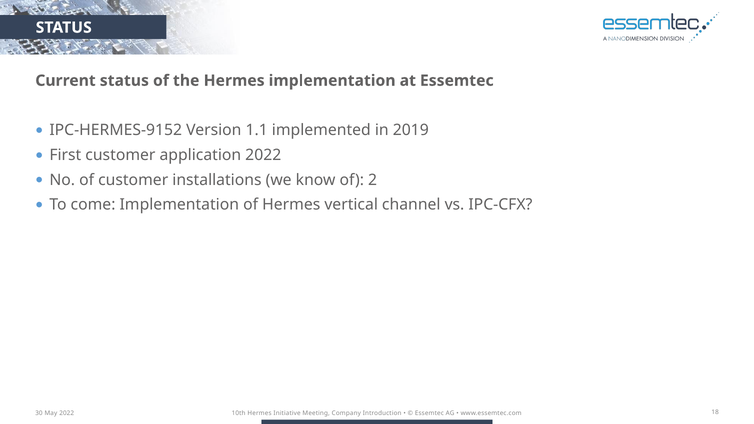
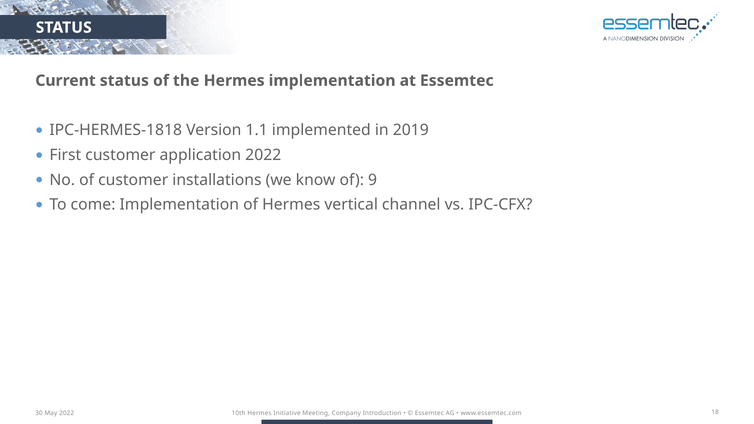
IPC-HERMES-9152: IPC-HERMES-9152 -> IPC-HERMES-1818
2: 2 -> 9
